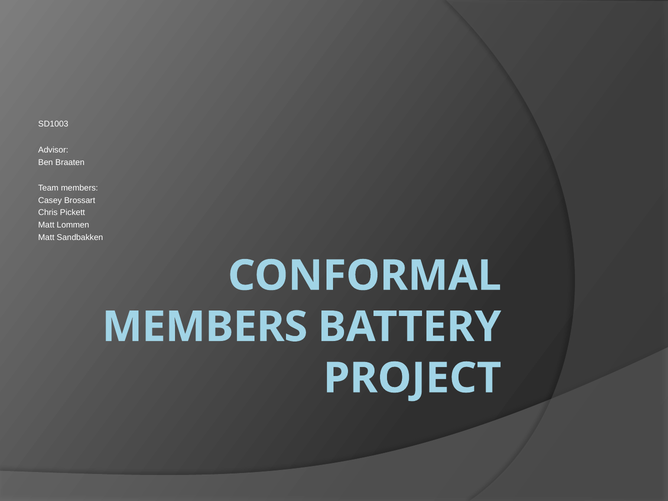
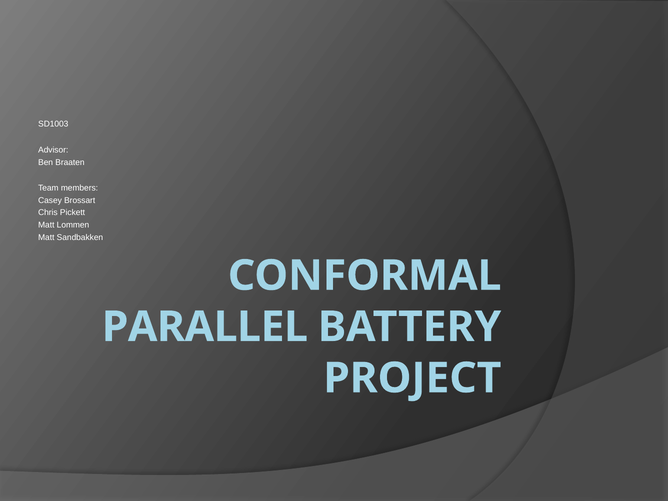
MEMBERS at (205, 327): MEMBERS -> PARALLEL
